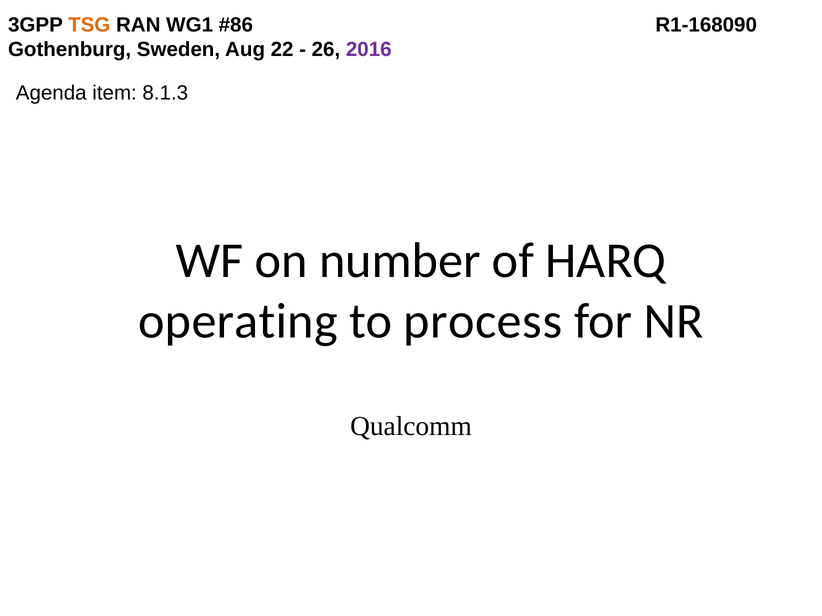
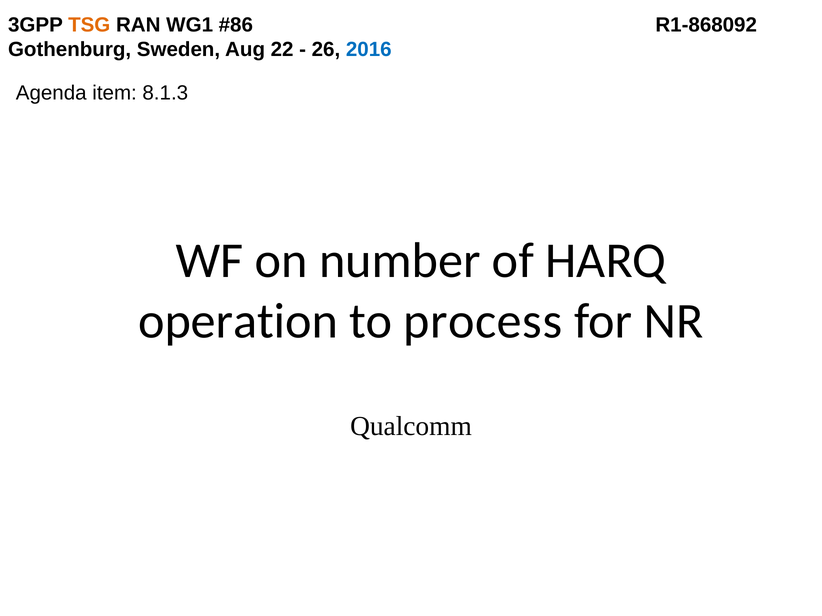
R1-168090: R1-168090 -> R1-868092
2016 colour: purple -> blue
operating: operating -> operation
